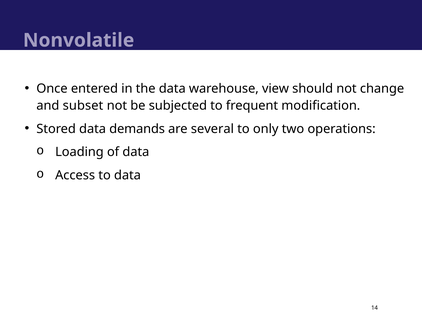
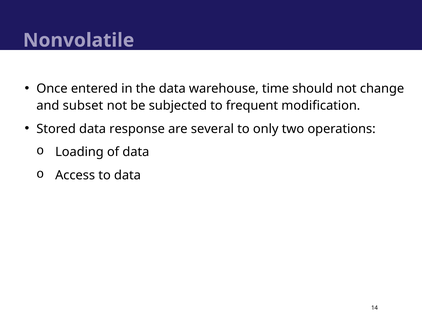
view: view -> time
demands: demands -> response
